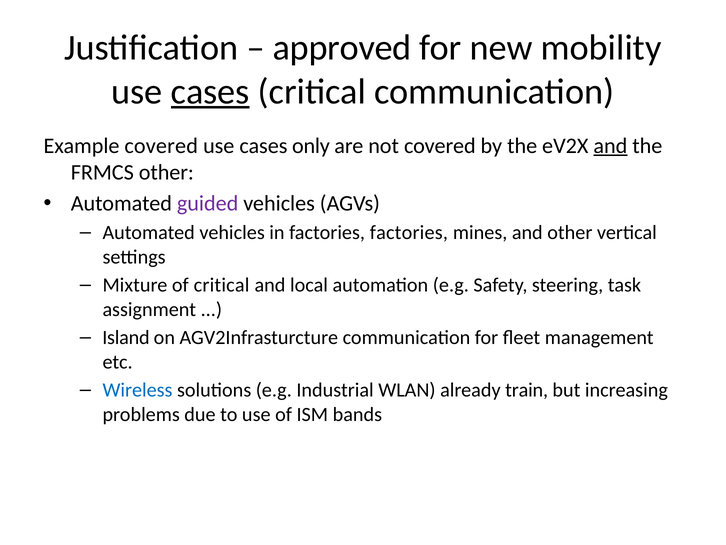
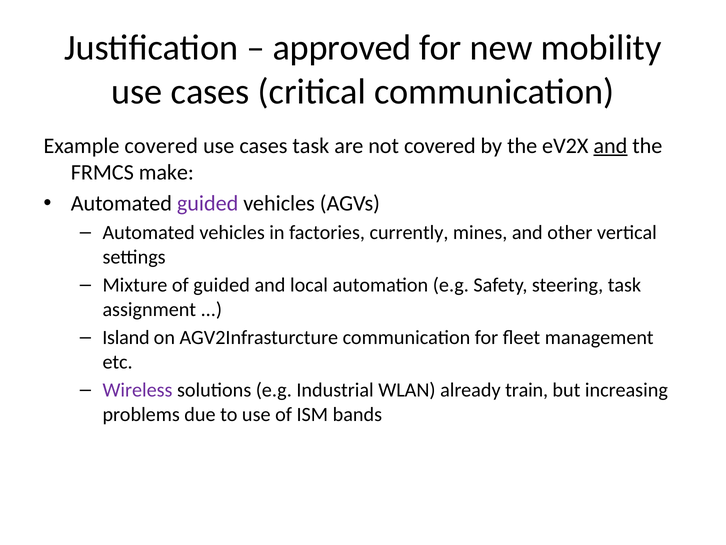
cases at (210, 91) underline: present -> none
cases only: only -> task
FRMCS other: other -> make
factories factories: factories -> currently
of critical: critical -> guided
Wireless colour: blue -> purple
